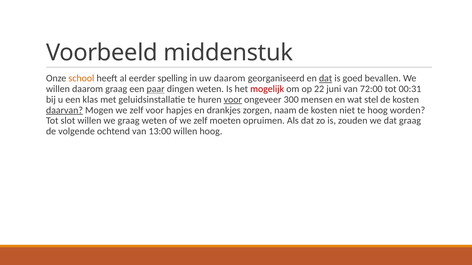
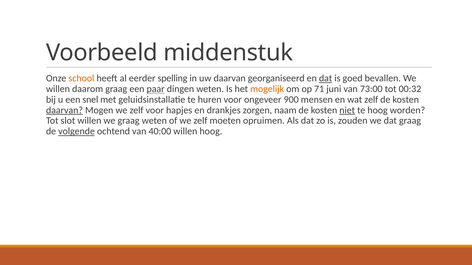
uw daarom: daarom -> daarvan
mogelijk colour: red -> orange
22: 22 -> 71
72:00: 72:00 -> 73:00
00:31: 00:31 -> 00:32
klas: klas -> snel
voor at (233, 100) underline: present -> none
300: 300 -> 900
wat stel: stel -> zelf
niet underline: none -> present
volgende underline: none -> present
13:00: 13:00 -> 40:00
